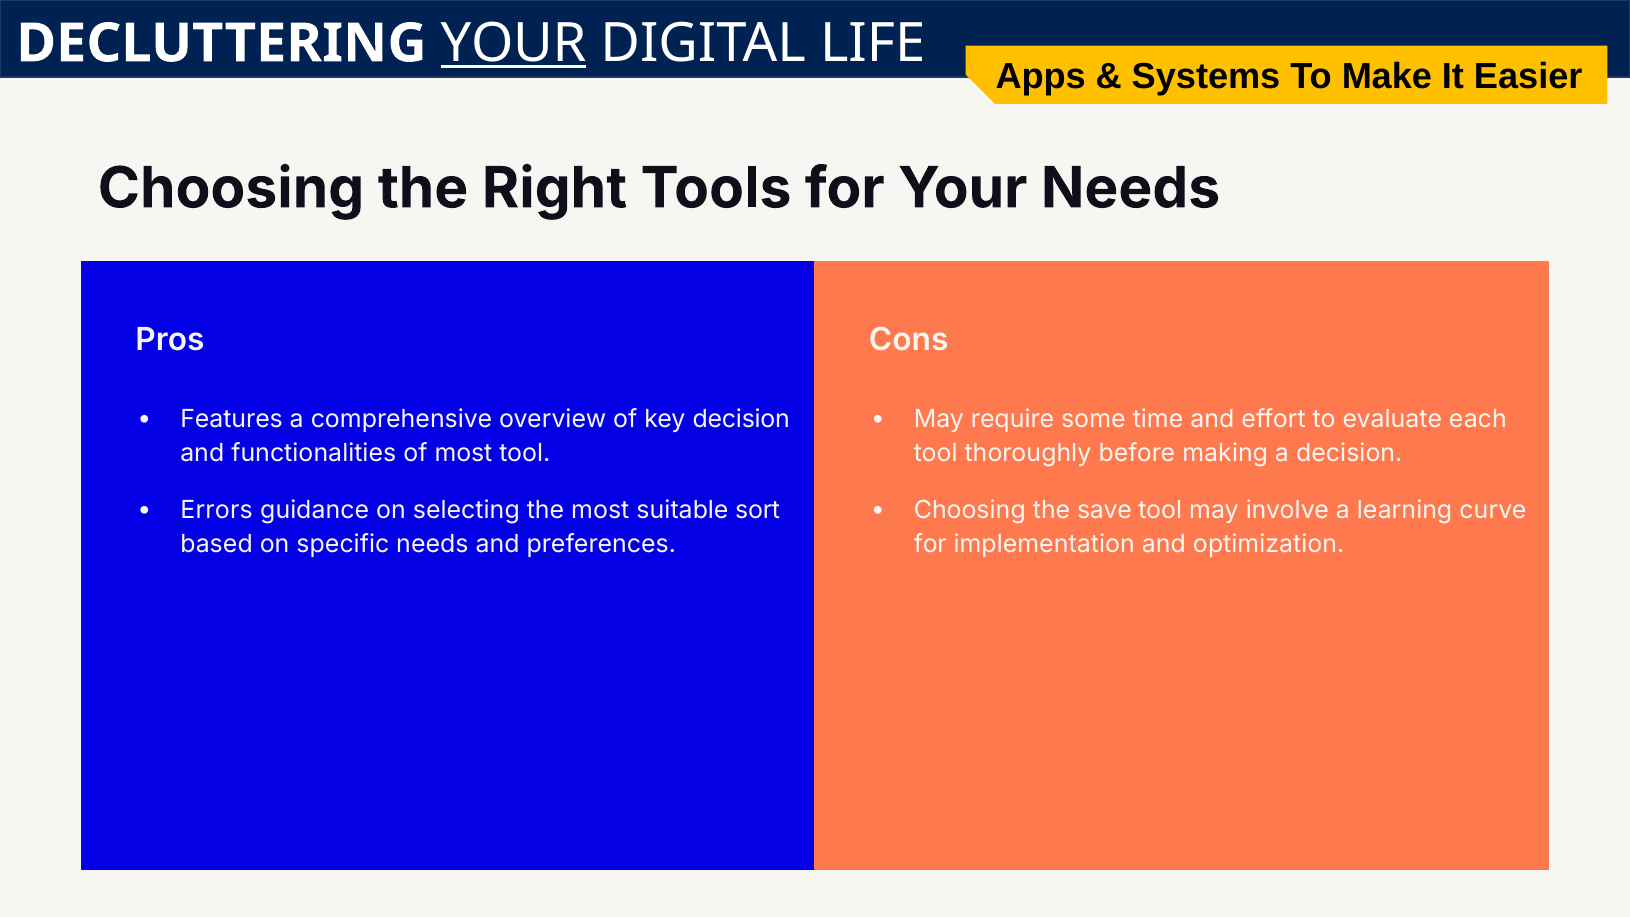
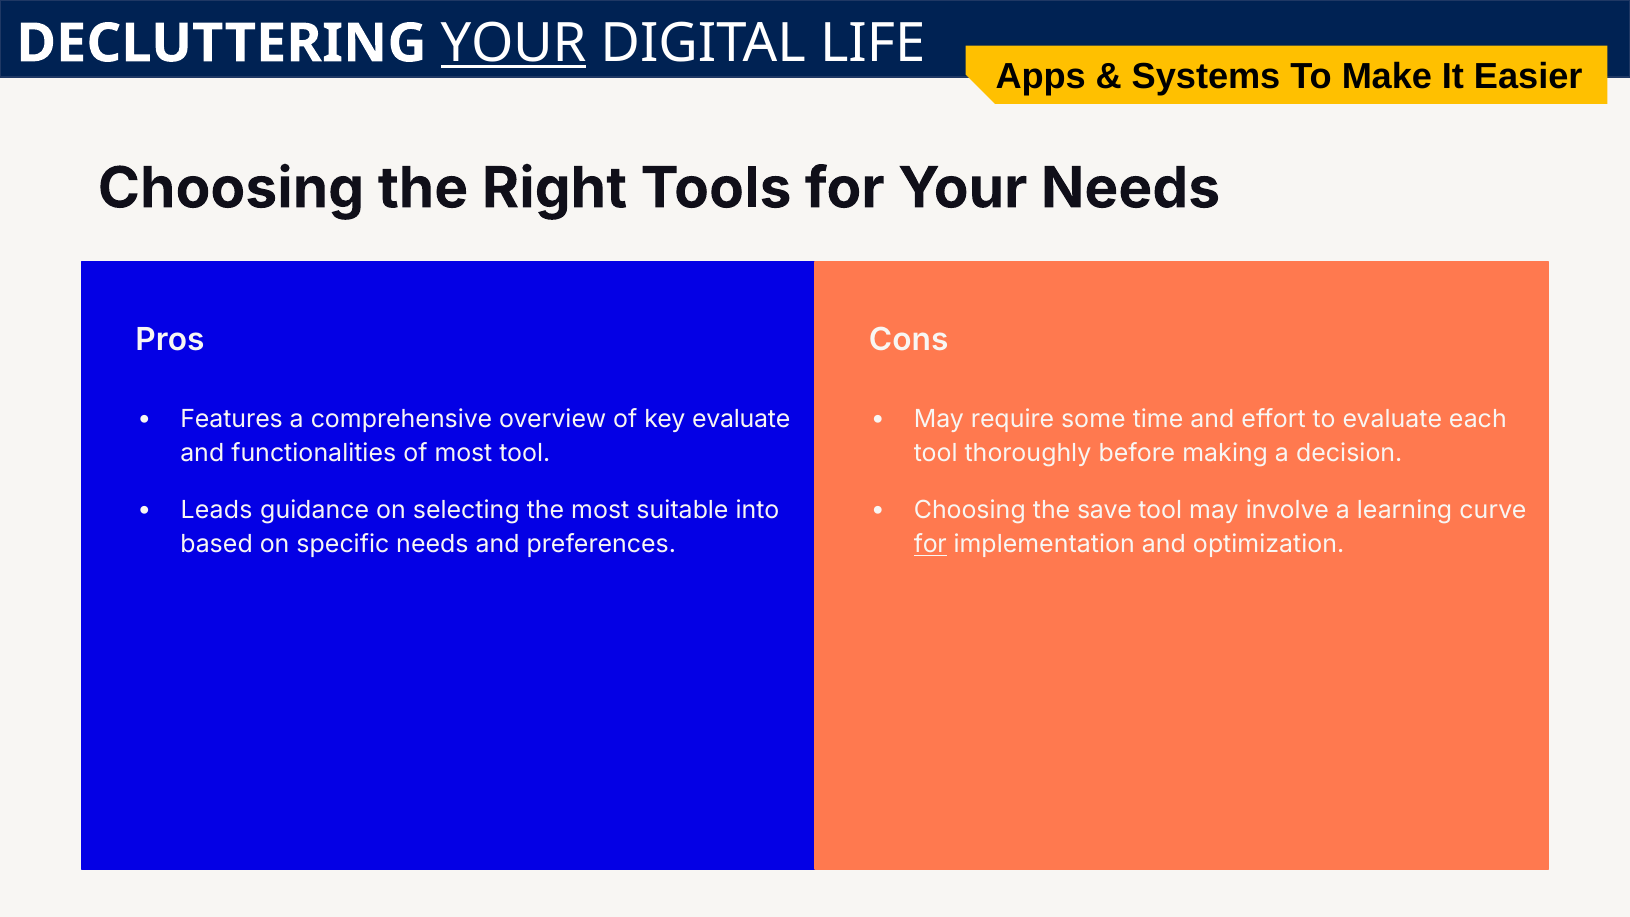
key decision: decision -> evaluate
Errors: Errors -> Leads
sort: sort -> into
for at (930, 545) underline: none -> present
